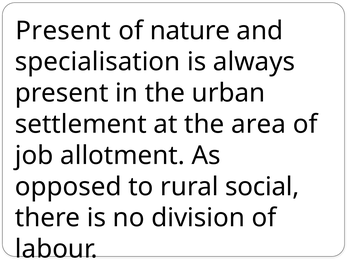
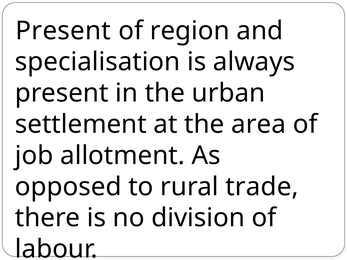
nature: nature -> region
social: social -> trade
